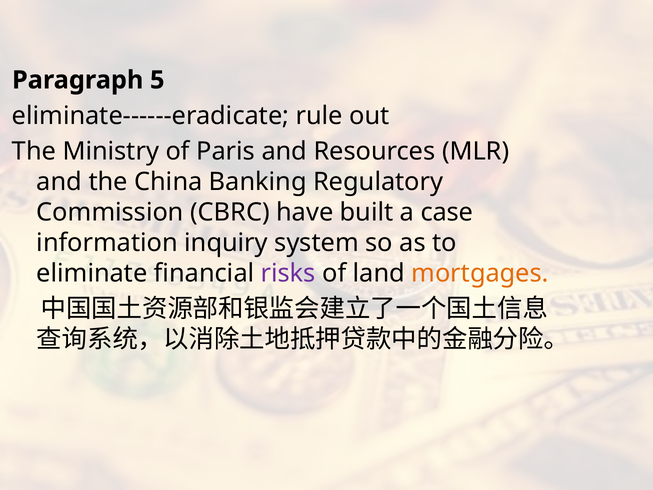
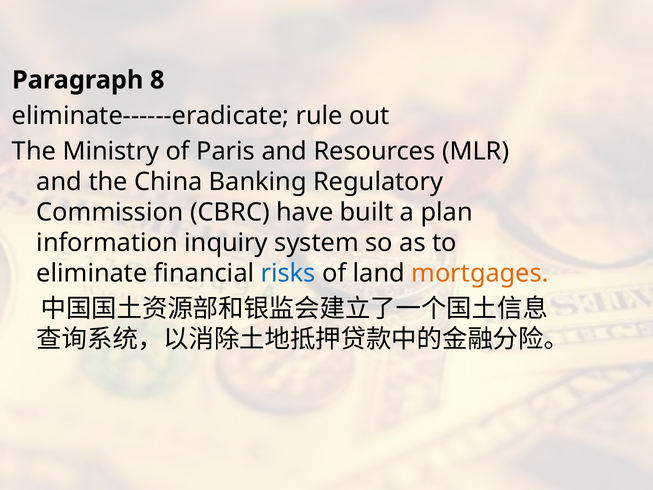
5: 5 -> 8
case: case -> plan
risks colour: purple -> blue
